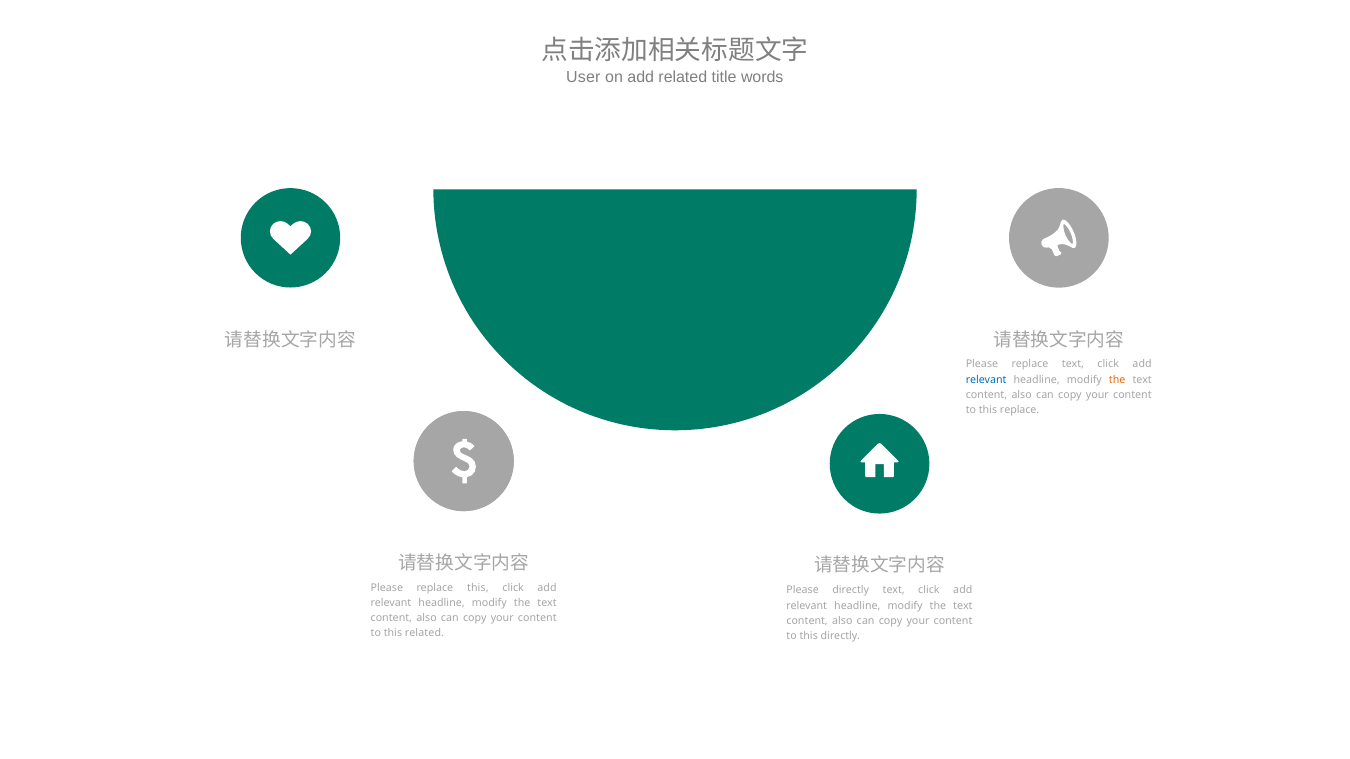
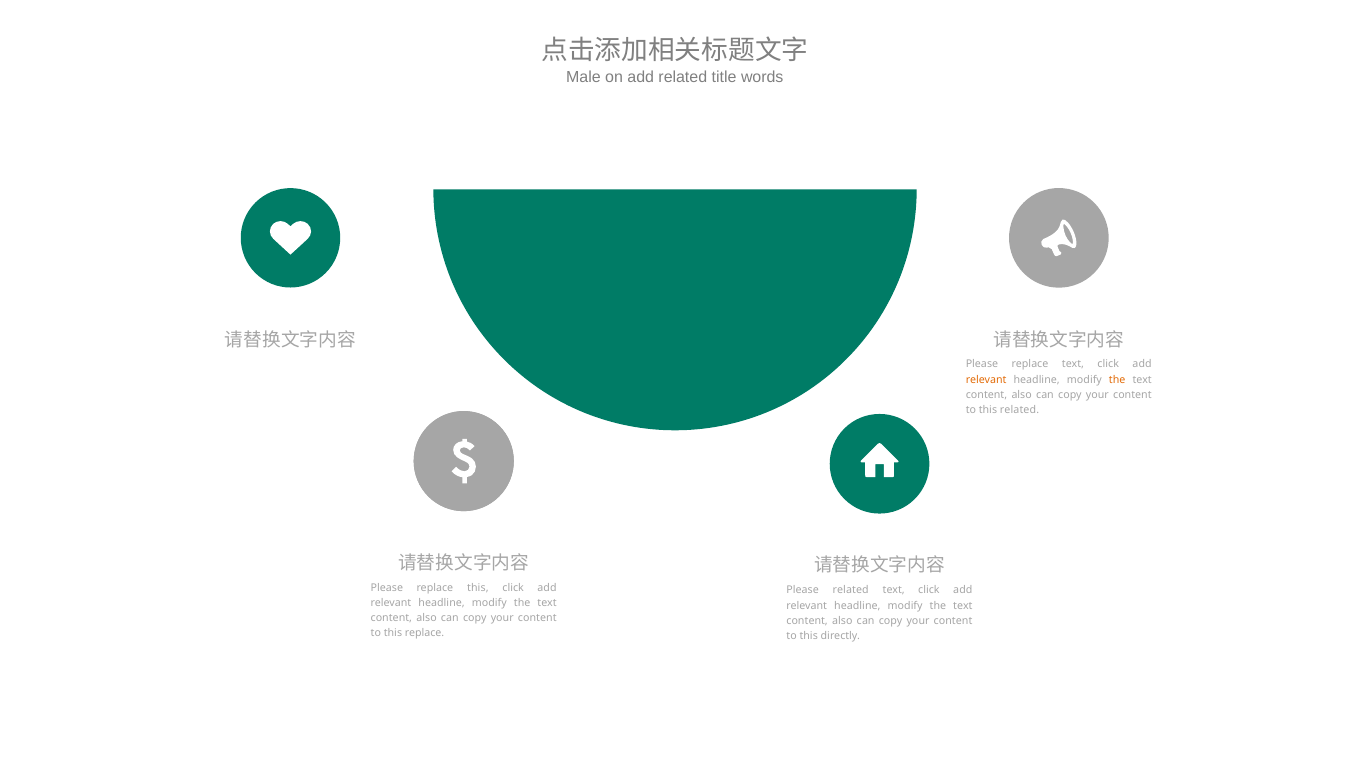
User: User -> Male
relevant at (986, 380) colour: blue -> orange
this replace: replace -> related
Please directly: directly -> related
this related: related -> replace
